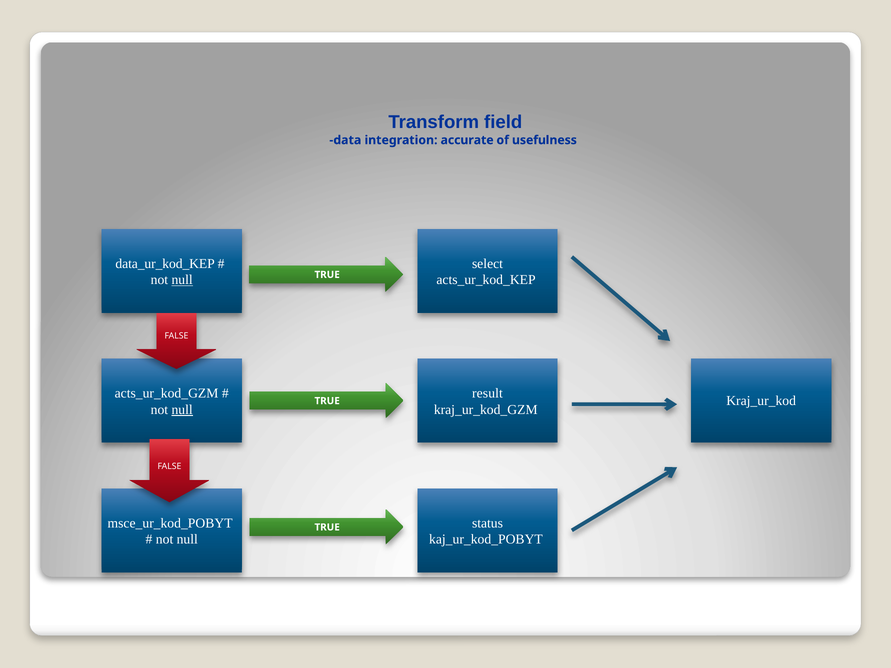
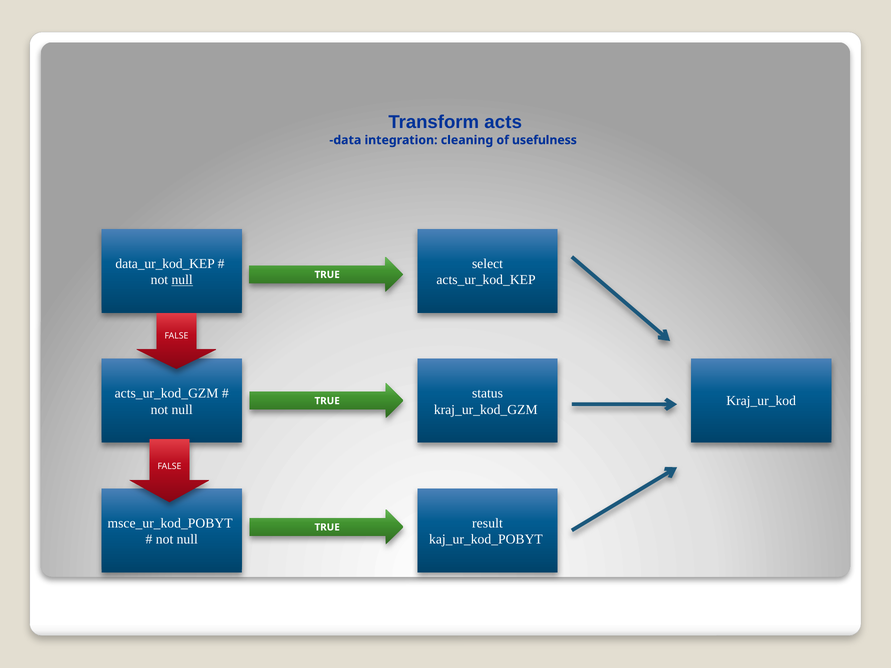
field: field -> acts
accurate: accurate -> cleaning
result: result -> status
null at (182, 410) underline: present -> none
status: status -> result
